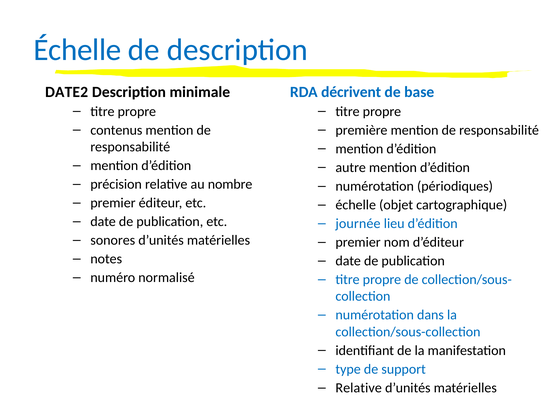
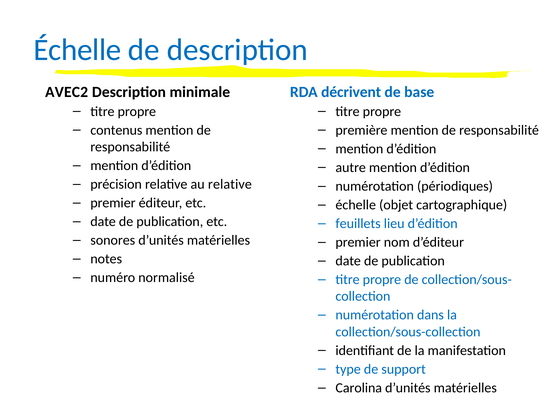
DATE2: DATE2 -> AVEC2
au nombre: nombre -> relative
journée: journée -> feuillets
Relative at (359, 388): Relative -> Carolina
